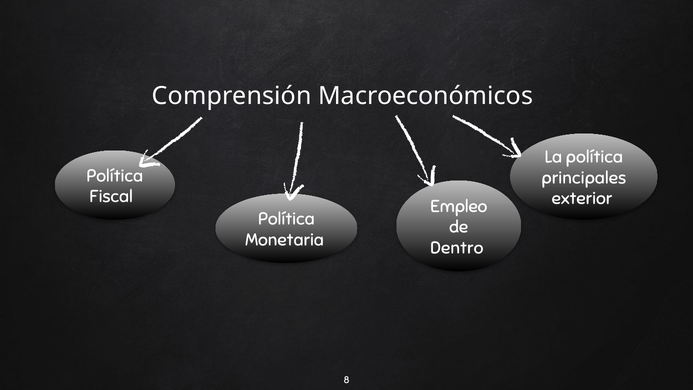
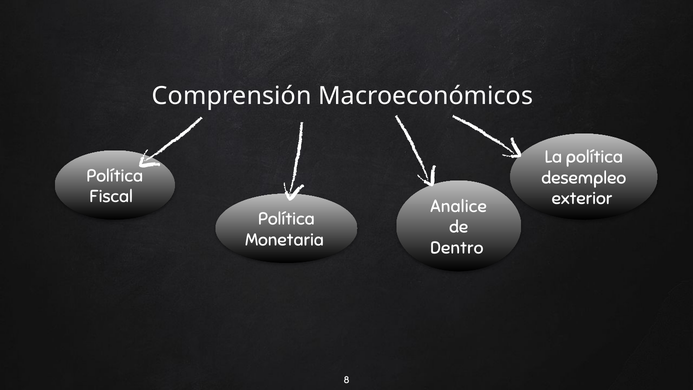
principales: principales -> desempleo
Empleo: Empleo -> Analice
